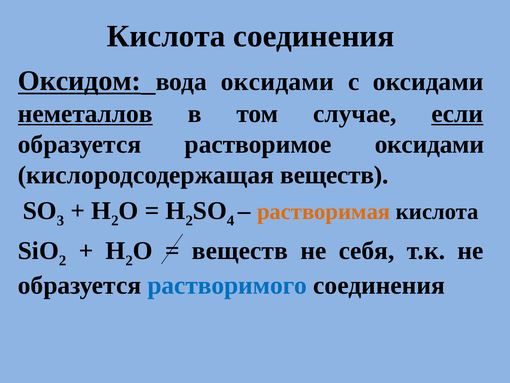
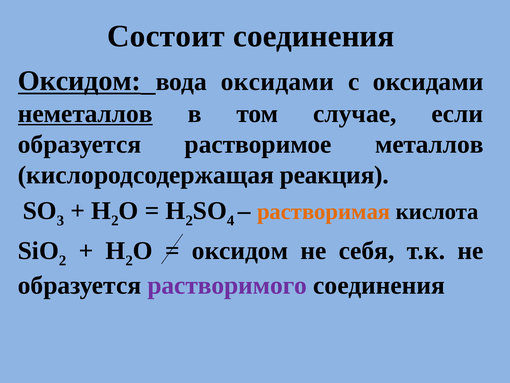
Кислота at (166, 36): Кислота -> Состоит
если underline: present -> none
растворимое оксидами: оксидами -> металлов
кислородсодержащая веществ: веществ -> реакция
веществ at (240, 250): веществ -> оксидом
растворимого colour: blue -> purple
